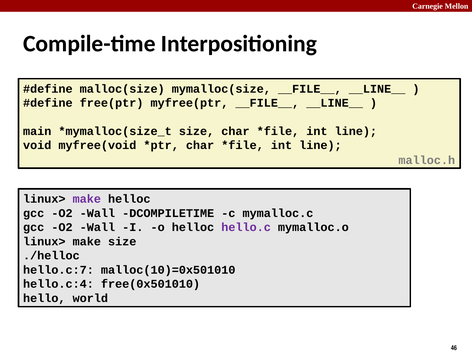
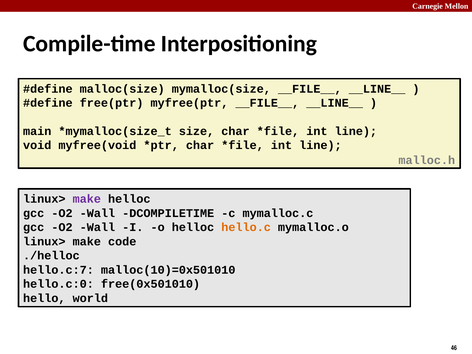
hello.c colour: purple -> orange
make size: size -> code
hello.c:4: hello.c:4 -> hello.c:0
